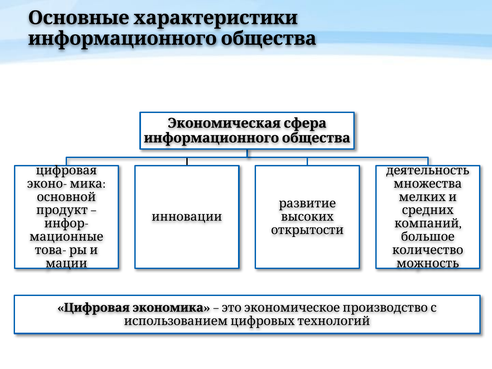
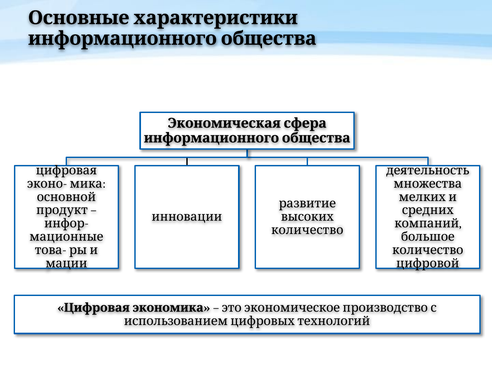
открытости at (307, 230): открытости -> количество
можность: можность -> цифровой
